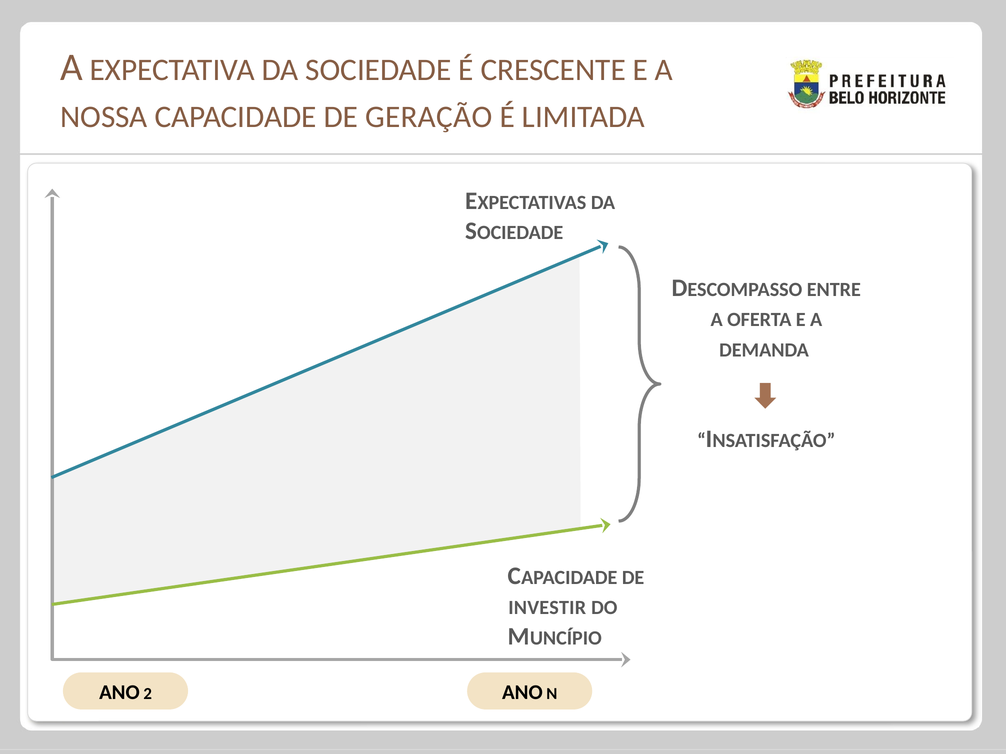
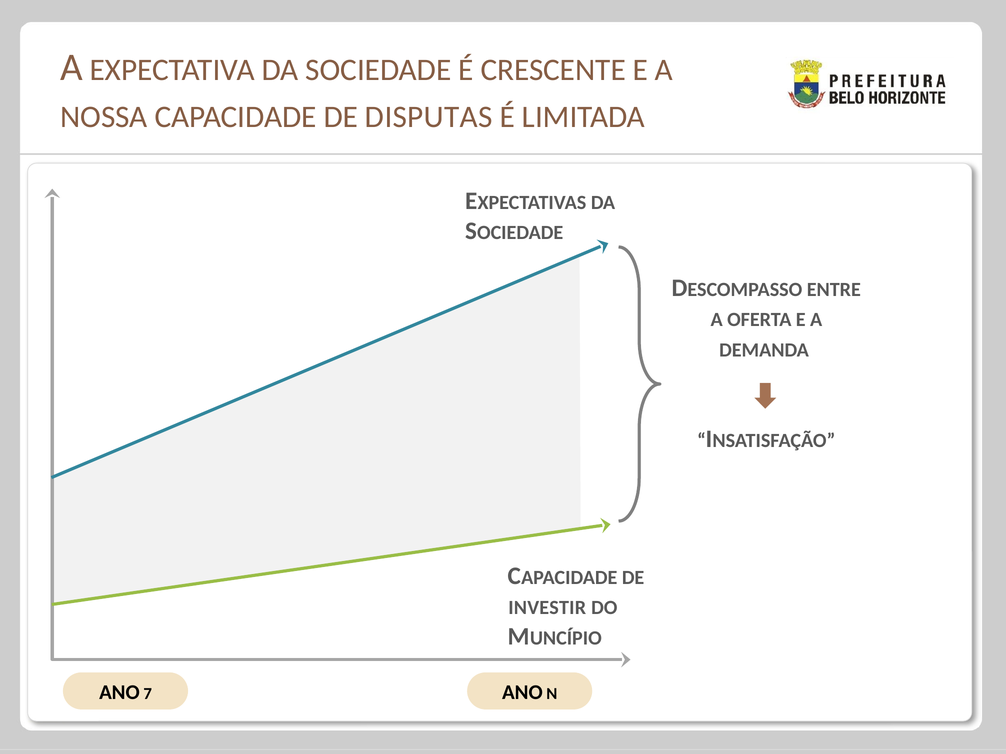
GERAÇÃO: GERAÇÃO -> DISPUTAS
2: 2 -> 7
